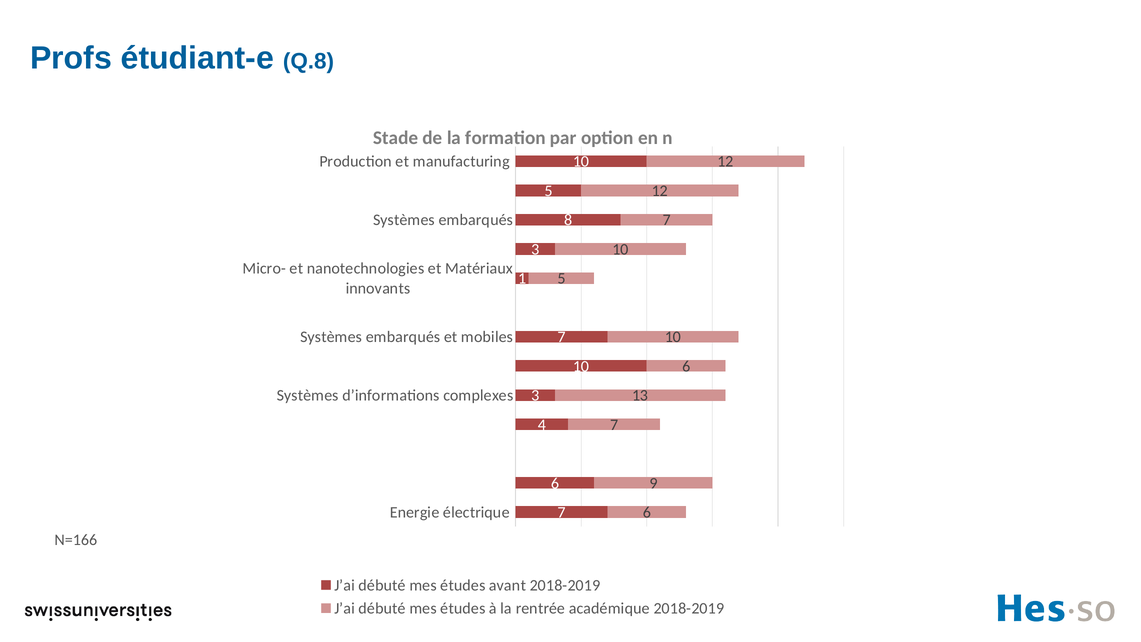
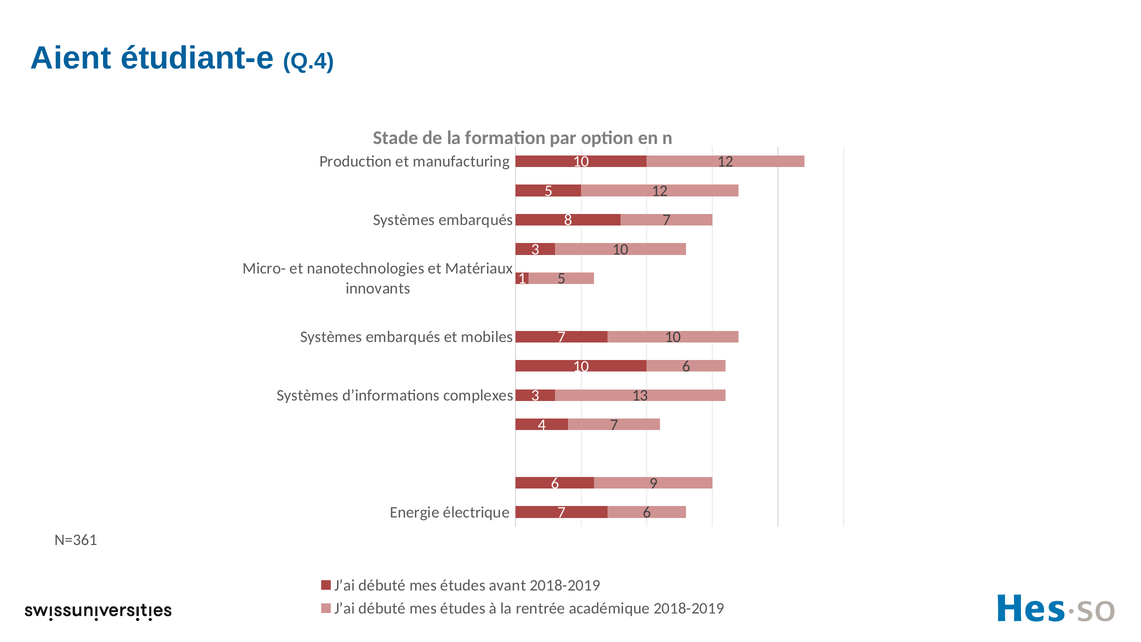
Profs: Profs -> Aient
Q.8: Q.8 -> Q.4
N=166: N=166 -> N=361
